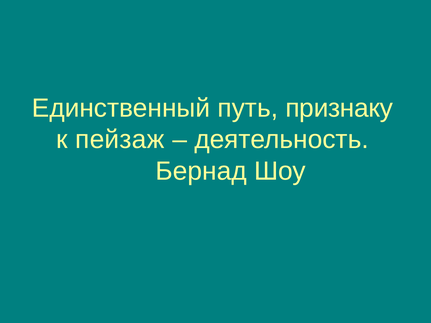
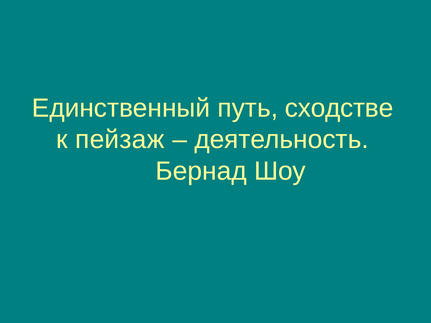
признаку: признаку -> сходстве
